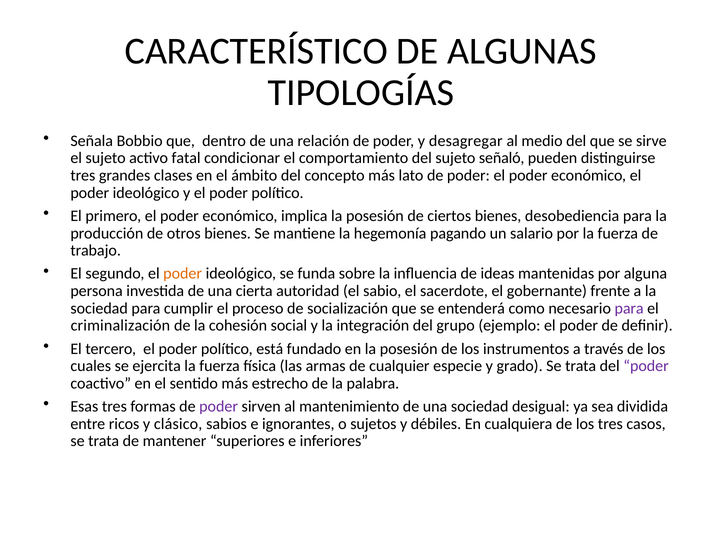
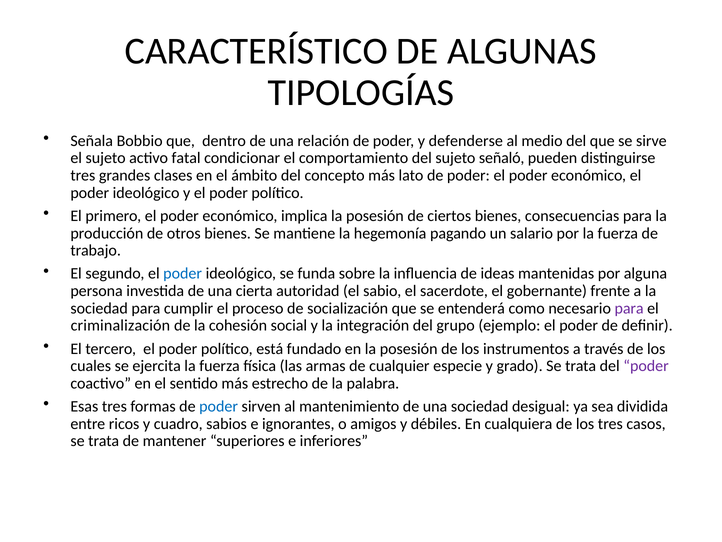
desagregar: desagregar -> defenderse
desobediencia: desobediencia -> consecuencias
poder at (183, 273) colour: orange -> blue
poder at (219, 406) colour: purple -> blue
clásico: clásico -> cuadro
sujetos: sujetos -> amigos
